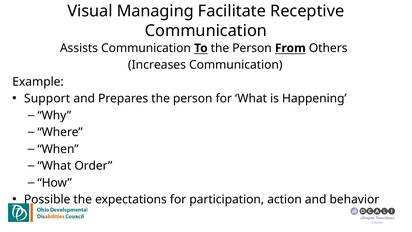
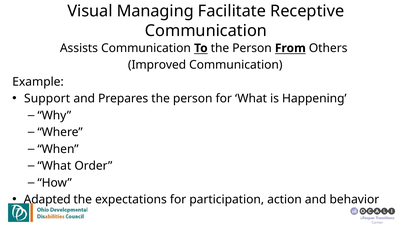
Increases: Increases -> Improved
Possible: Possible -> Adapted
